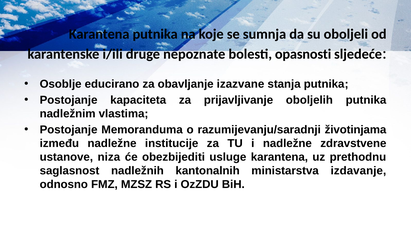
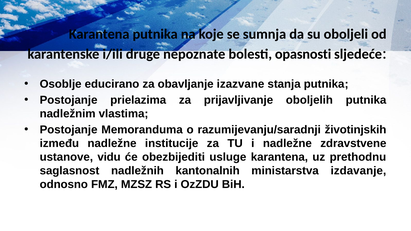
kapaciteta: kapaciteta -> prielazima
životinjama: životinjama -> životinjskih
niza: niza -> vidu
